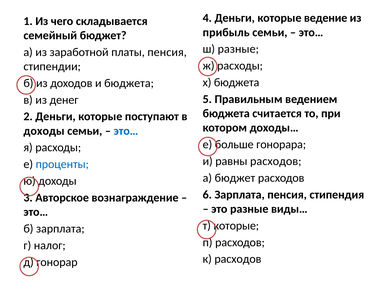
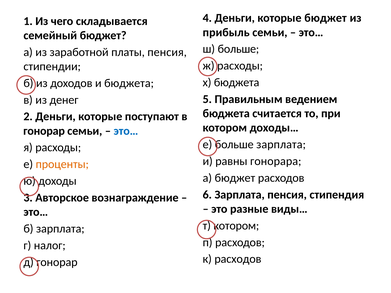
которые ведение: ведение -> бюджет
ш разные: разные -> больше
доходы at (44, 131): доходы -> гонорар
больше гонорара: гонорара -> зарплата
равны расходов: расходов -> гонорара
проценты colour: blue -> orange
т которые: которые -> котором
